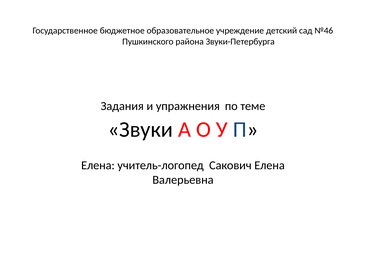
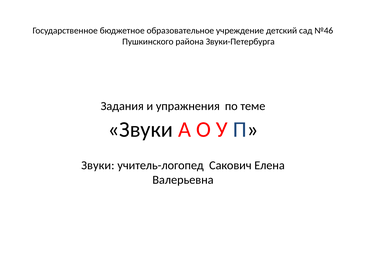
Елена at (98, 166): Елена -> Звуки
